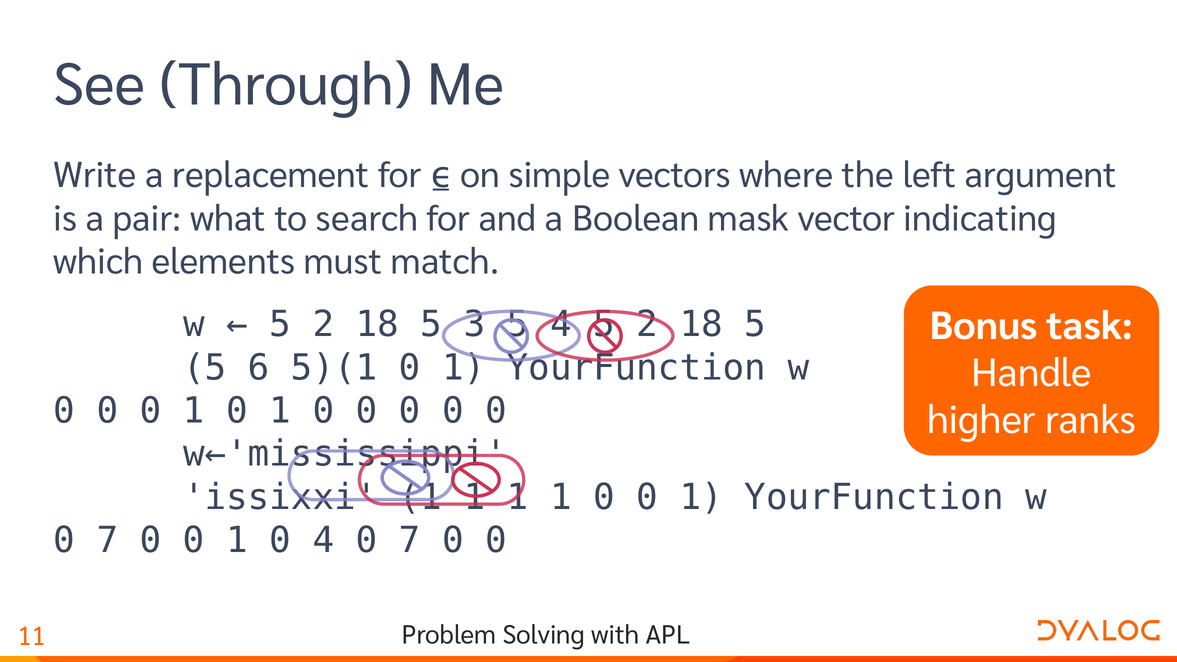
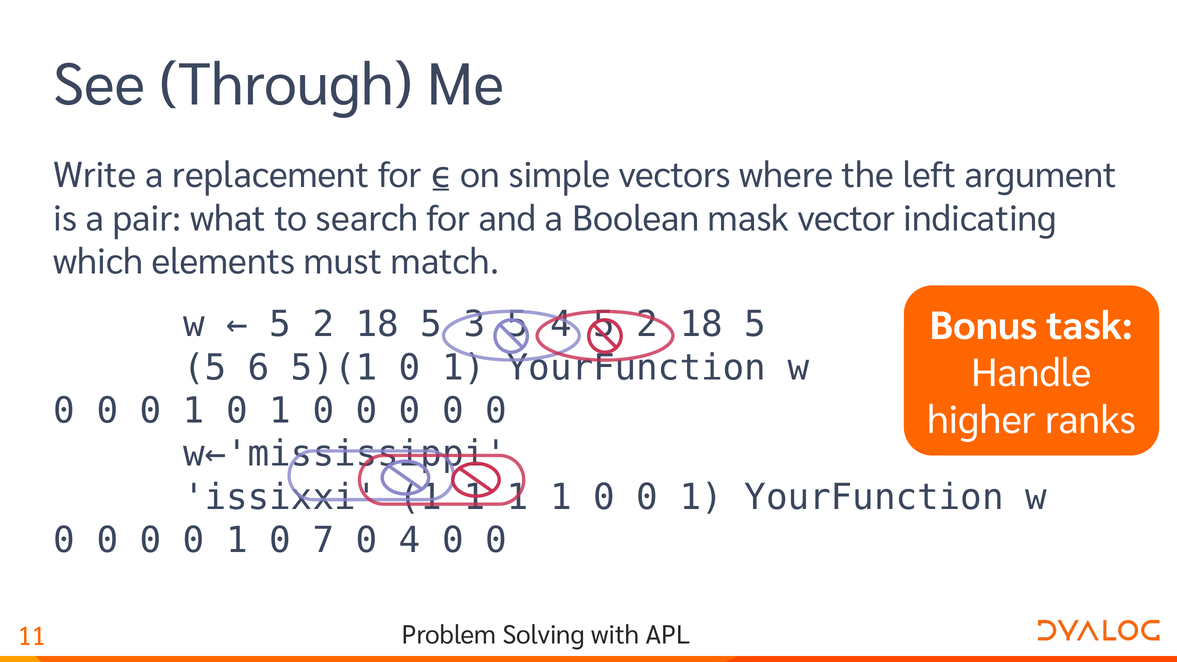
7 at (107, 540): 7 -> 0
0 4: 4 -> 7
7 at (410, 540): 7 -> 4
